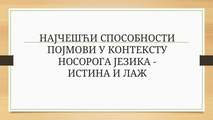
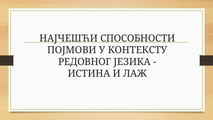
НОСОРОГА: НОСОРОГА -> РЕДОВНОГ
